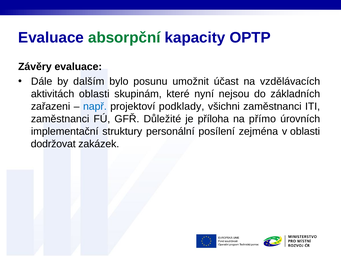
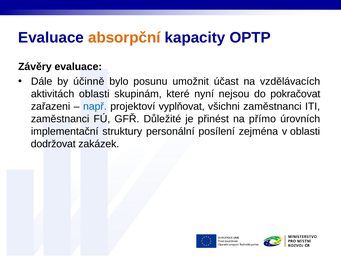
absorpční colour: green -> orange
dalším: dalším -> účinně
základních: základních -> pokračovat
podklady: podklady -> vyplňovat
příloha: příloha -> přinést
